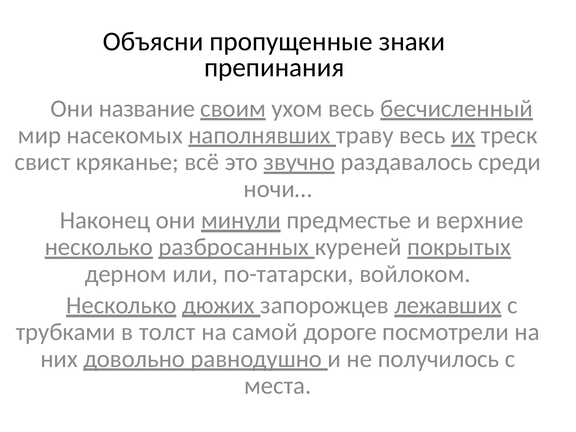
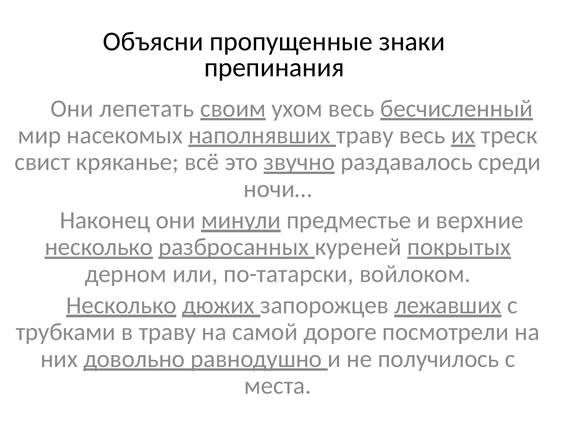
название: название -> лепетать
в толст: толст -> траву
